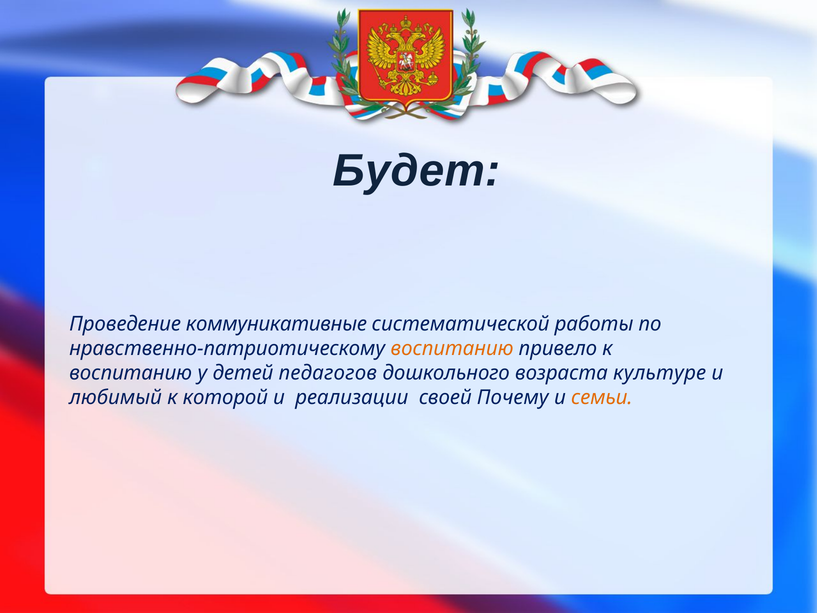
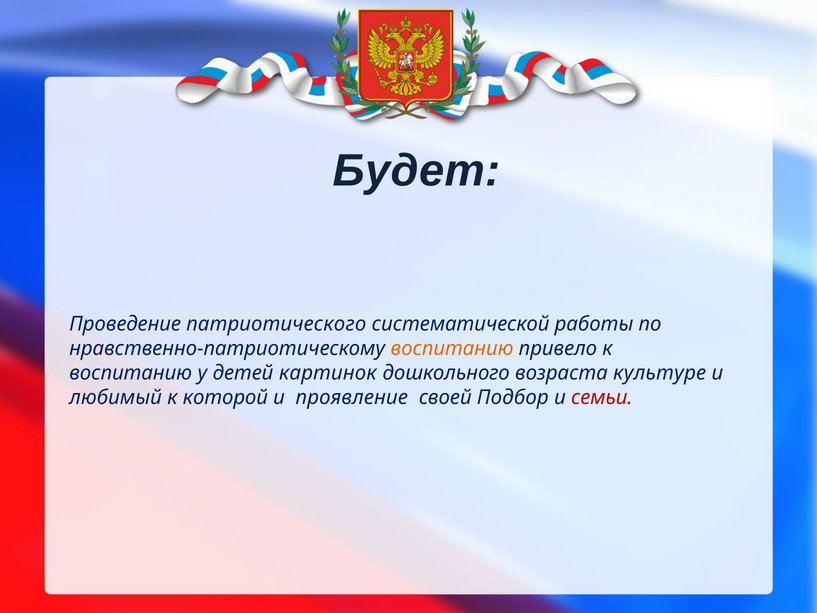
коммуникативные: коммуникативные -> патриотического
педагогов: педагогов -> картинок
реализации: реализации -> проявление
Почему: Почему -> Подбор
семьи colour: orange -> red
